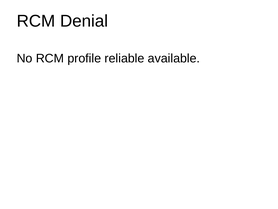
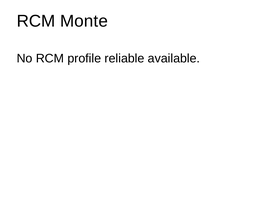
Denial: Denial -> Monte
